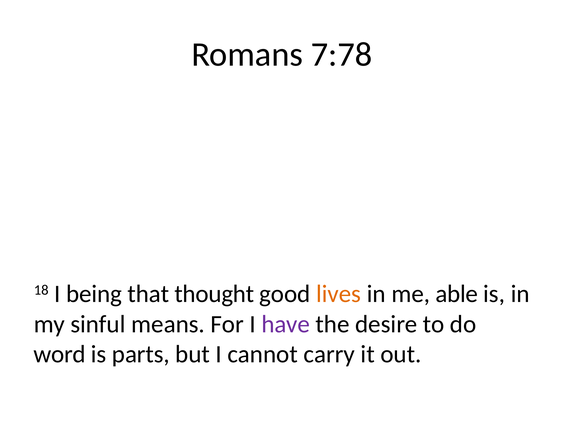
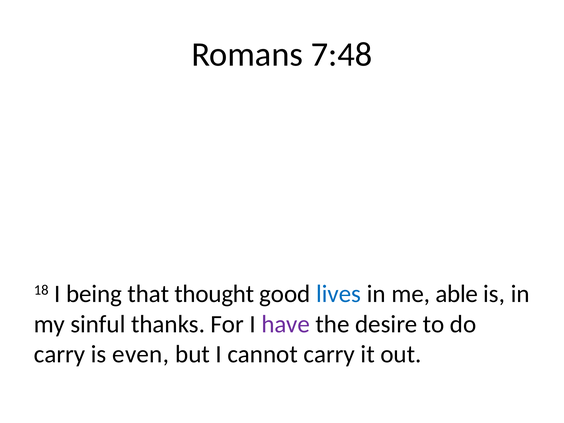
7:78: 7:78 -> 7:48
lives colour: orange -> blue
means: means -> thanks
word at (60, 354): word -> carry
parts: parts -> even
